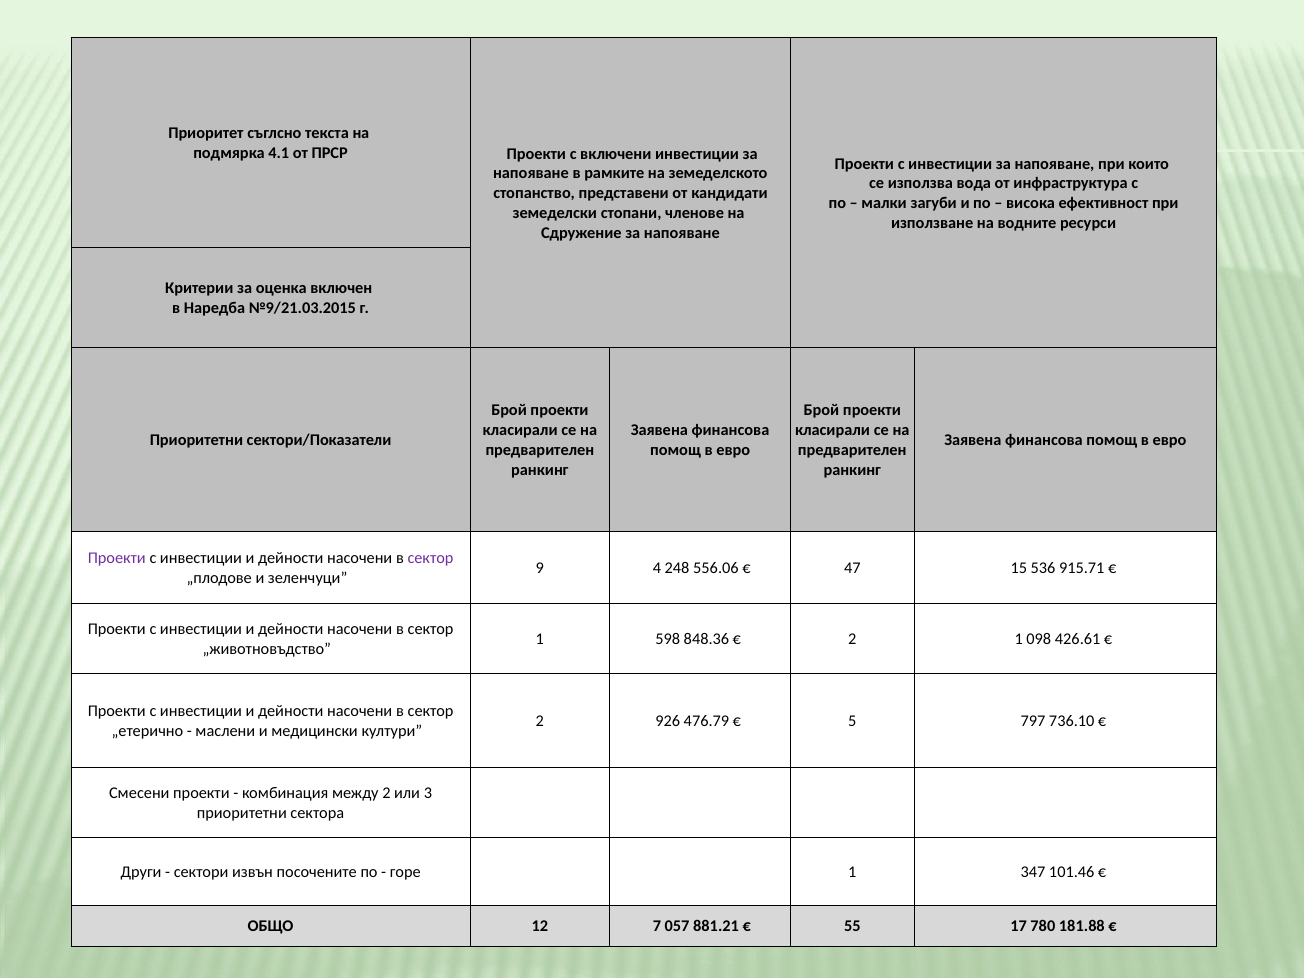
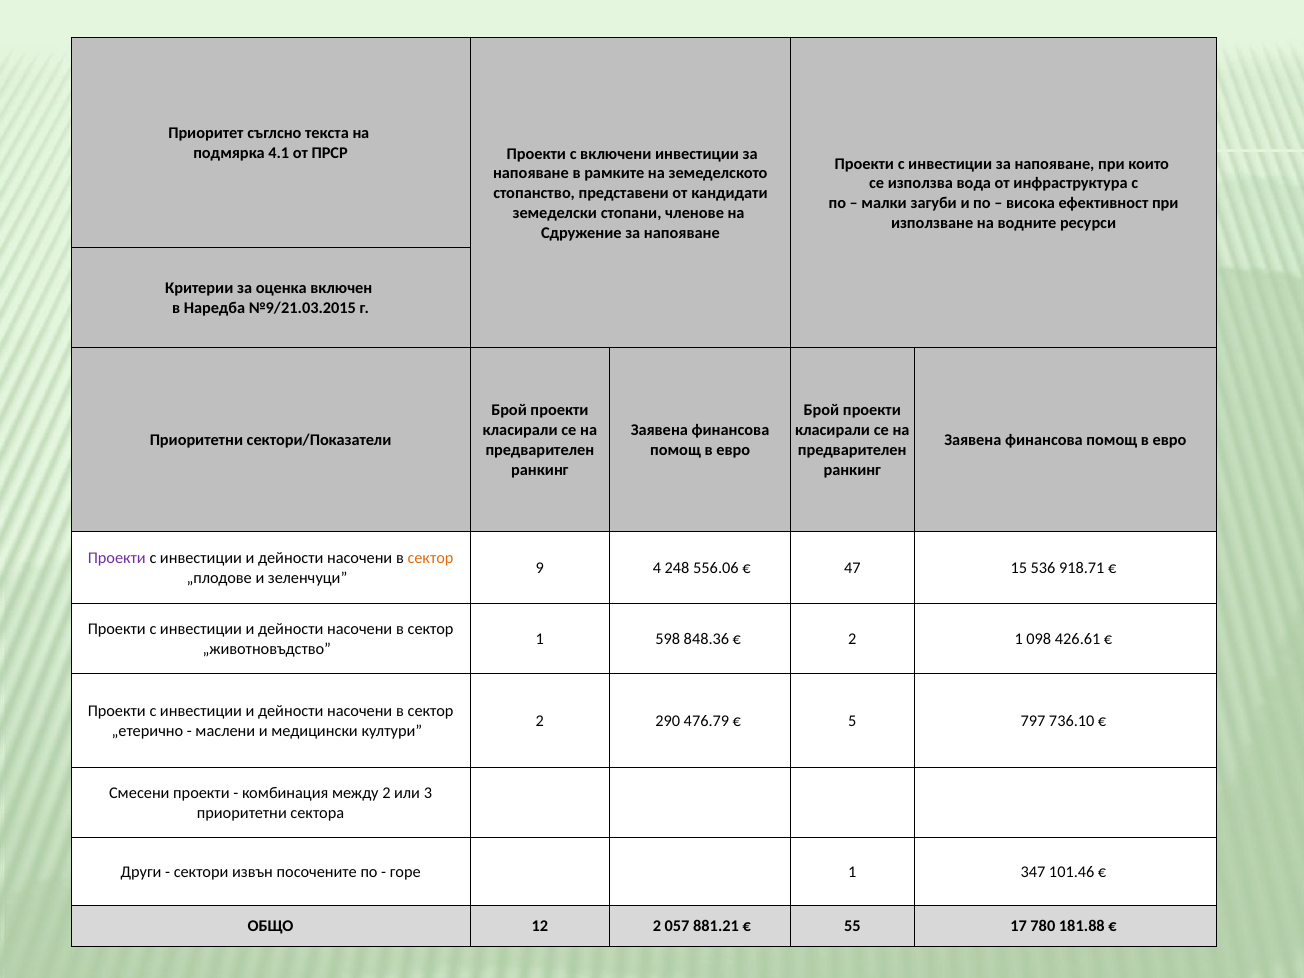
сектор at (430, 558) colour: purple -> orange
915.71: 915.71 -> 918.71
926: 926 -> 290
12 7: 7 -> 2
